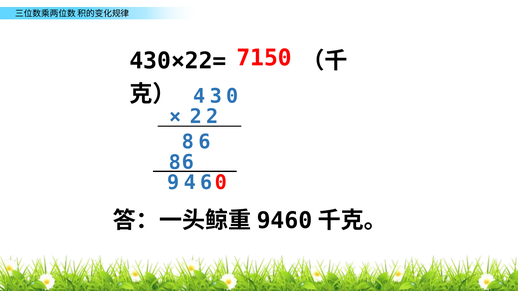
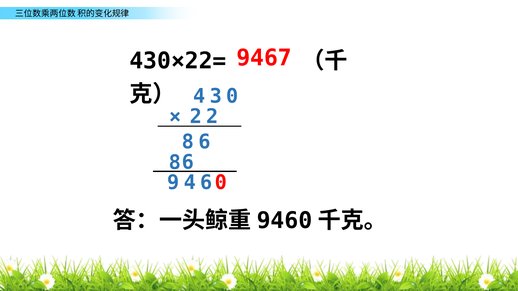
7150: 7150 -> 9467
